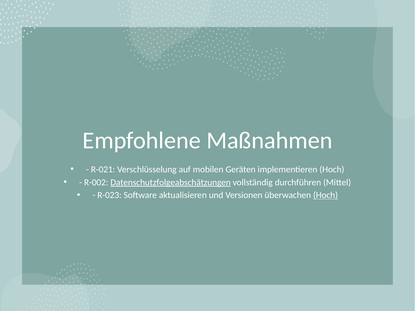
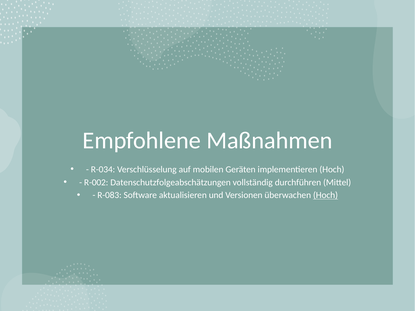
R-021: R-021 -> R-034
Datenschutzfolgeabschätzungen underline: present -> none
R-023: R-023 -> R-083
